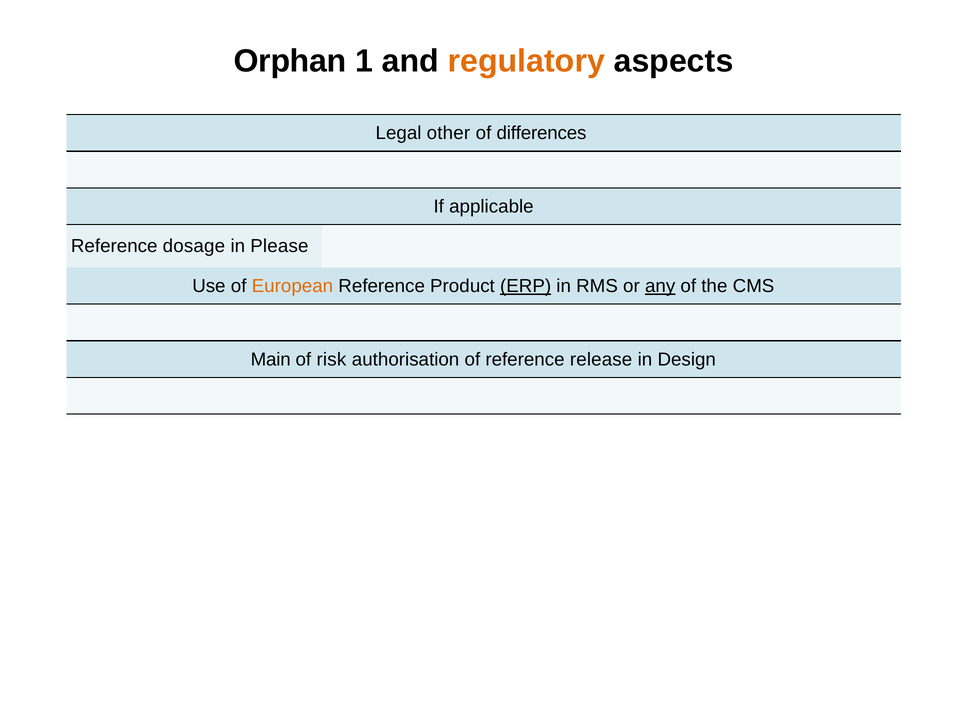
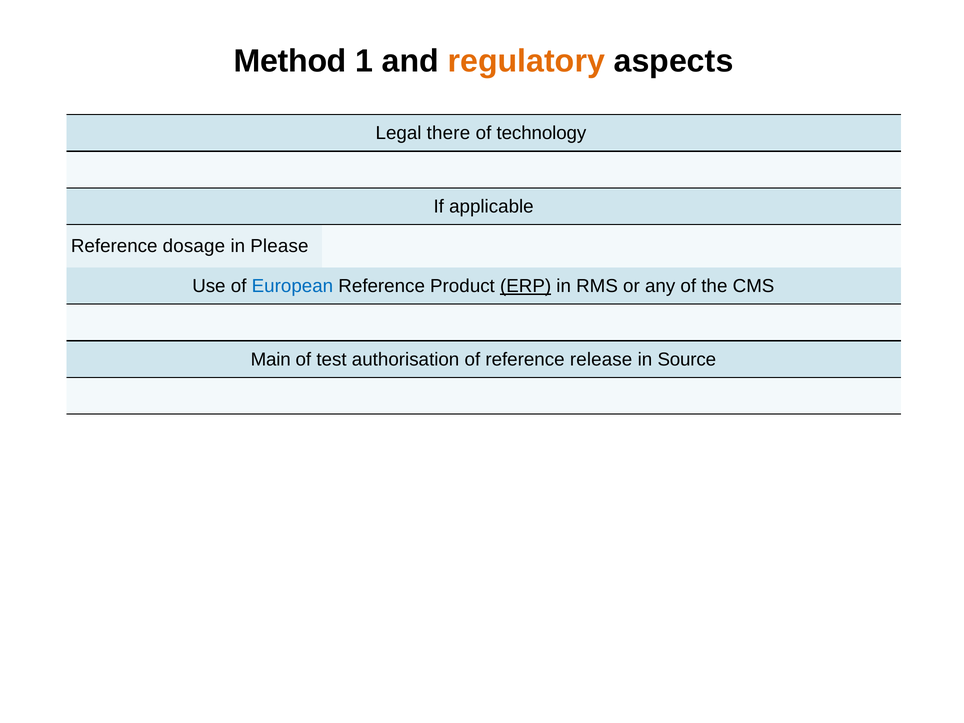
Orphan: Orphan -> Method
other: other -> there
differences: differences -> technology
European colour: orange -> blue
any underline: present -> none
risk: risk -> test
Design: Design -> Source
